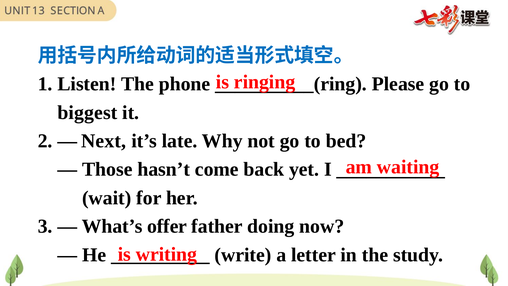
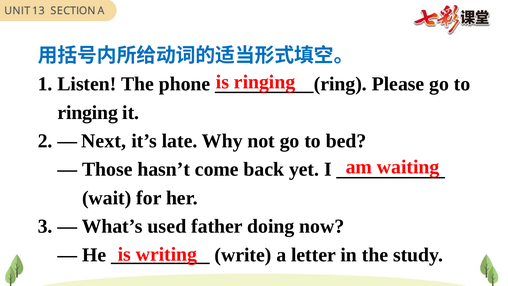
biggest at (88, 112): biggest -> ringing
offer: offer -> used
